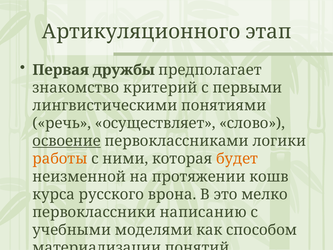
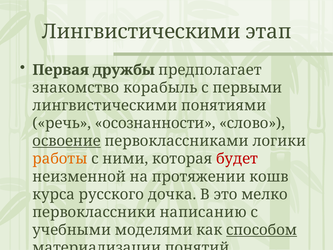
Артикуляционного at (141, 32): Артикуляционного -> Лингвистическими
критерий: критерий -> корабыль
осуществляет: осуществляет -> осознанности
будет colour: orange -> red
врона: врона -> дочка
способом underline: none -> present
